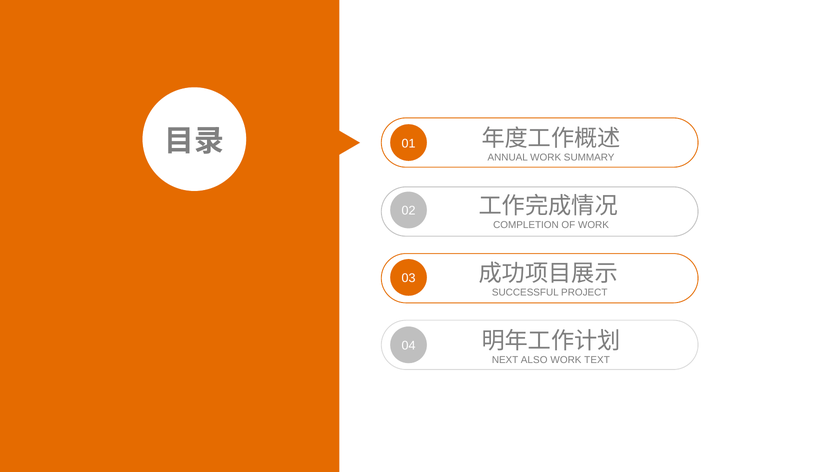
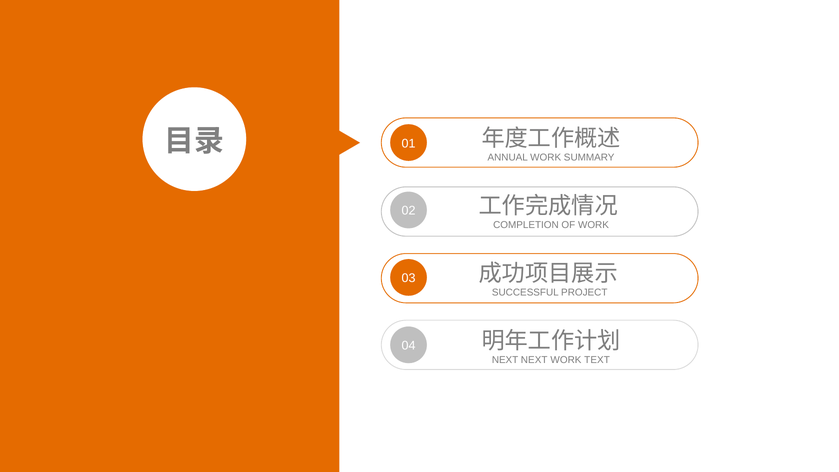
NEXT ALSO: ALSO -> NEXT
